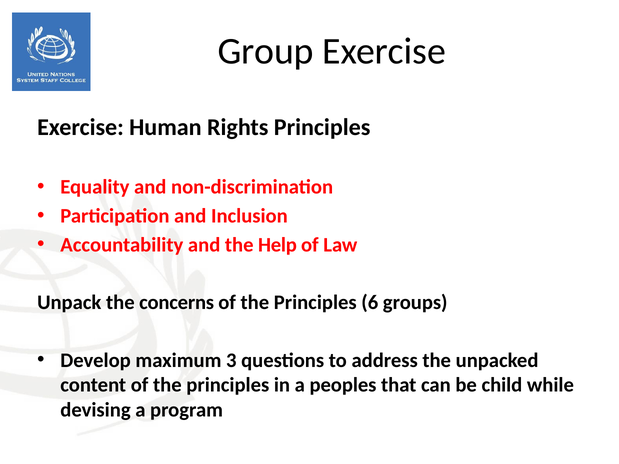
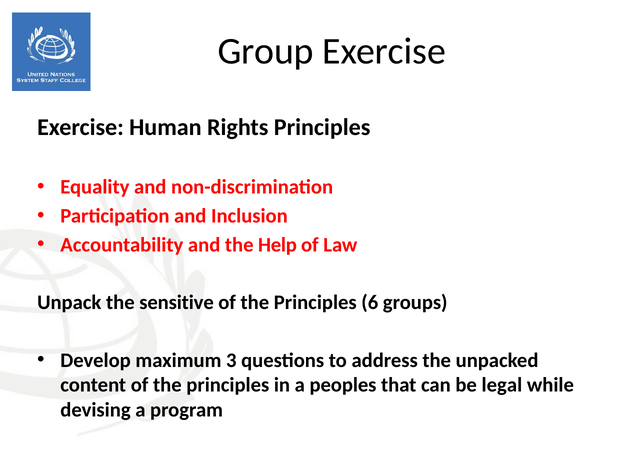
concerns: concerns -> sensitive
child: child -> legal
